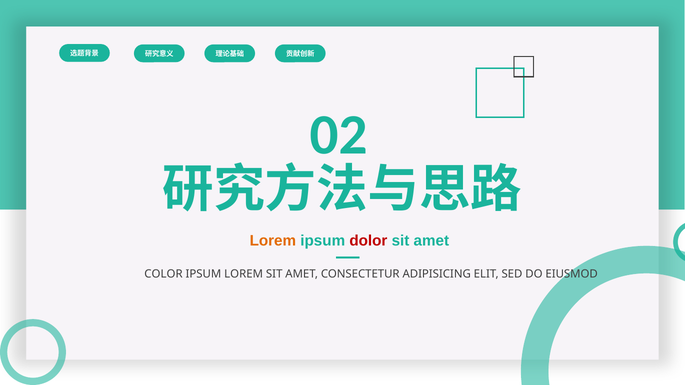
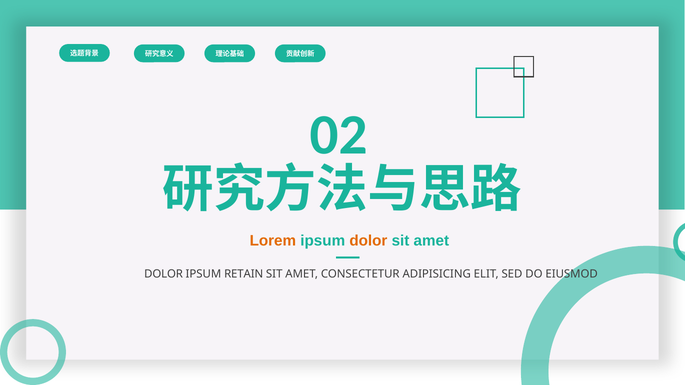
dolor at (368, 241) colour: red -> orange
COLOR at (163, 274): COLOR -> DOLOR
IPSUM LOREM: LOREM -> RETAIN
